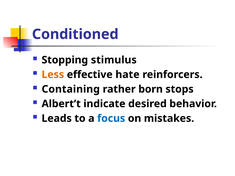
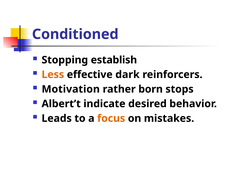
stimulus: stimulus -> establish
hate: hate -> dark
Containing: Containing -> Motivation
focus colour: blue -> orange
